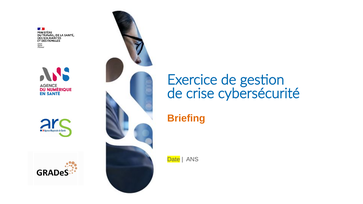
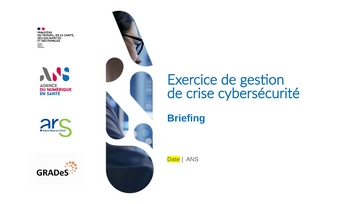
Briefing colour: orange -> blue
